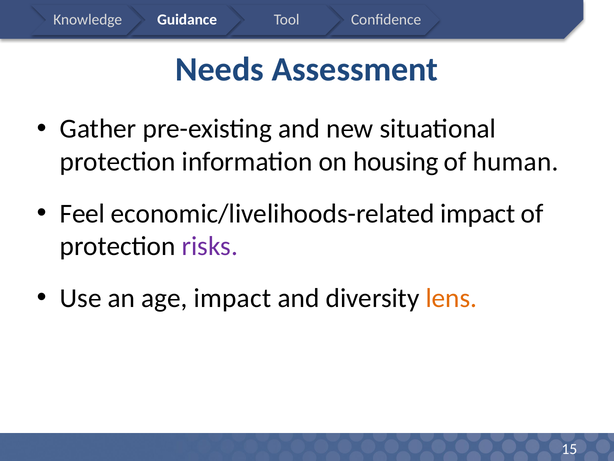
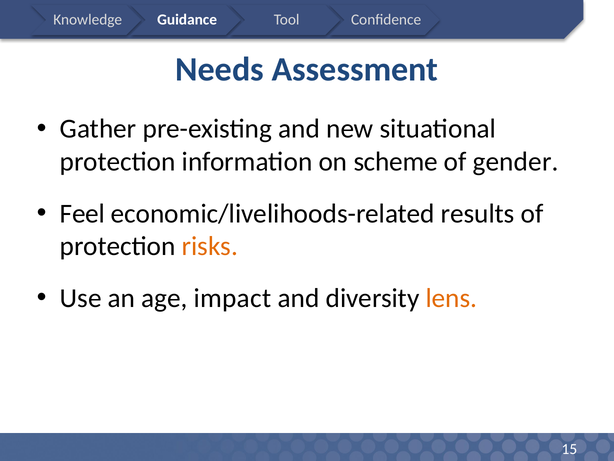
housing: housing -> scheme
human: human -> gender
economic/livelihoods-related impact: impact -> results
risks colour: purple -> orange
